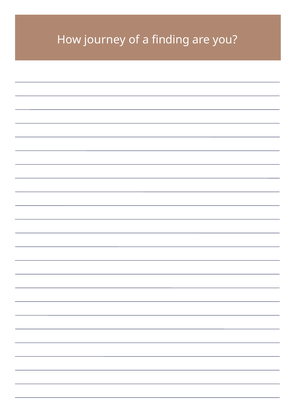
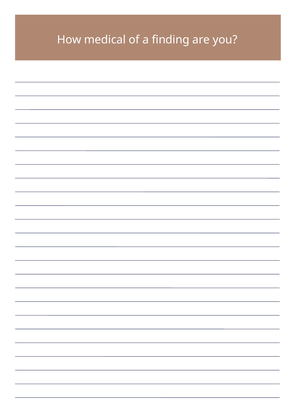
journey: journey -> medical
